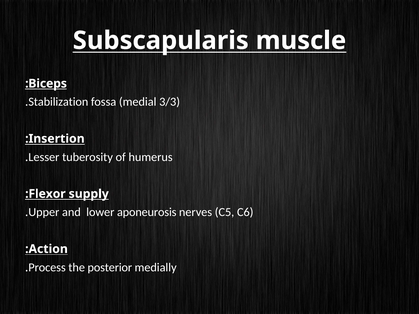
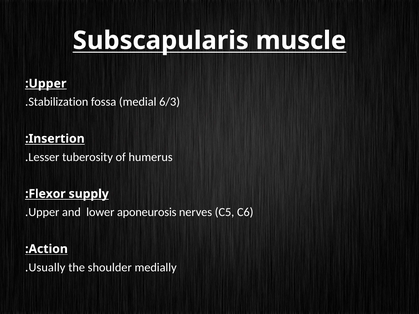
Biceps at (48, 84): Biceps -> Upper
3/3: 3/3 -> 6/3
Process: Process -> Usually
posterior: posterior -> shoulder
